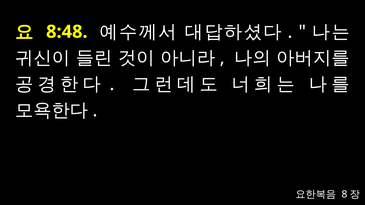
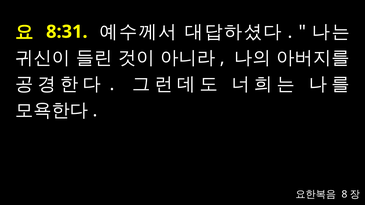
8:48: 8:48 -> 8:31
